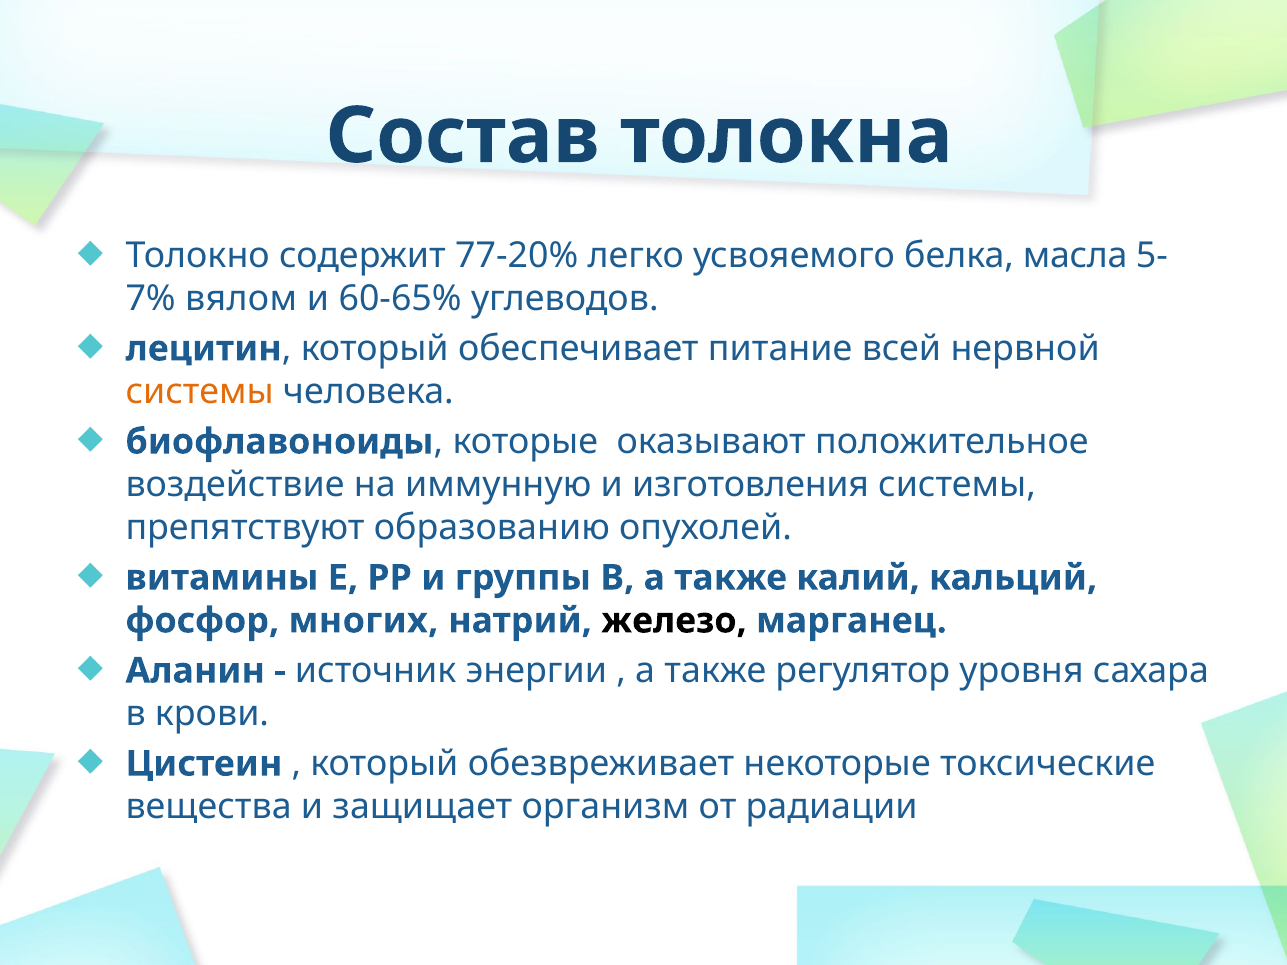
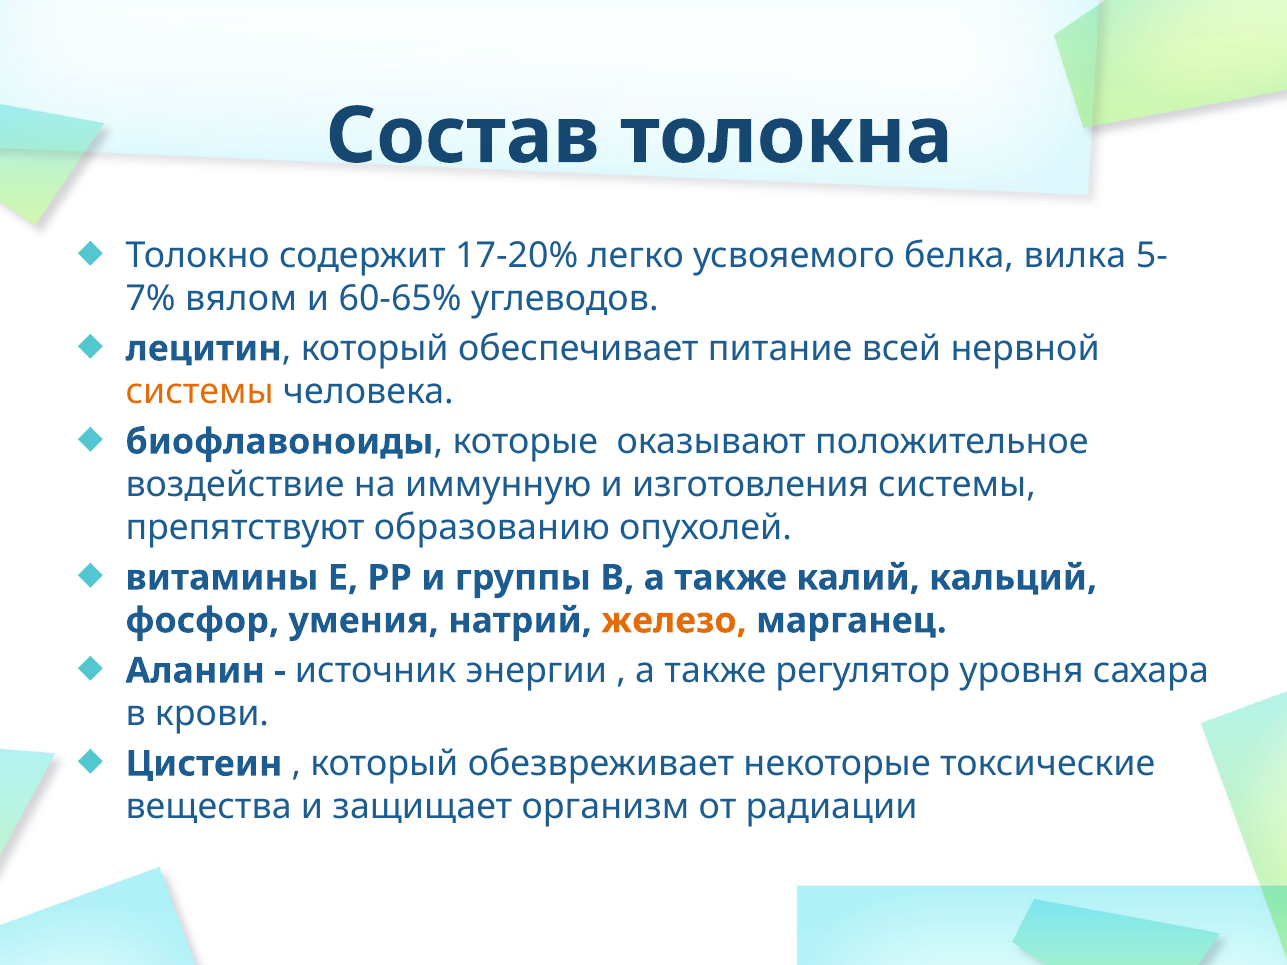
77-20%: 77-20% -> 17-20%
масла: масла -> вилка
многих: многих -> умения
железо colour: black -> orange
